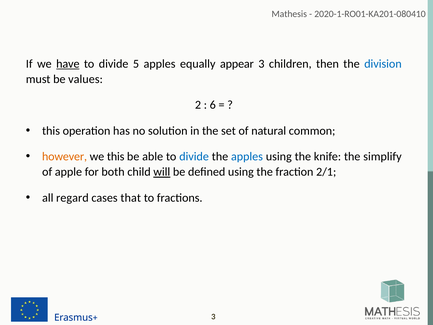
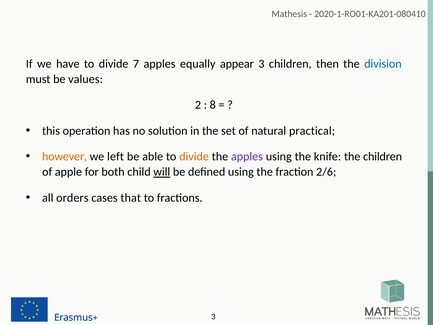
have underline: present -> none
5: 5 -> 7
6: 6 -> 8
common: common -> practical
we this: this -> left
divide at (194, 156) colour: blue -> orange
apples at (247, 156) colour: blue -> purple
the simplify: simplify -> children
2/1: 2/1 -> 2/6
regard: regard -> orders
